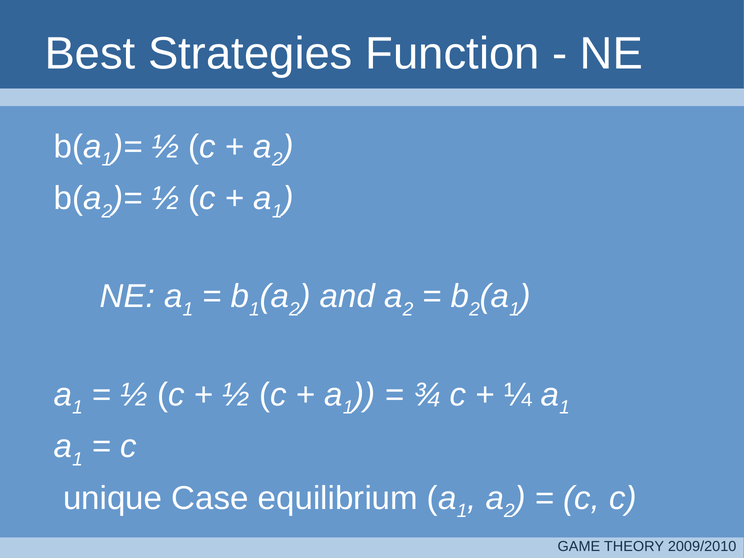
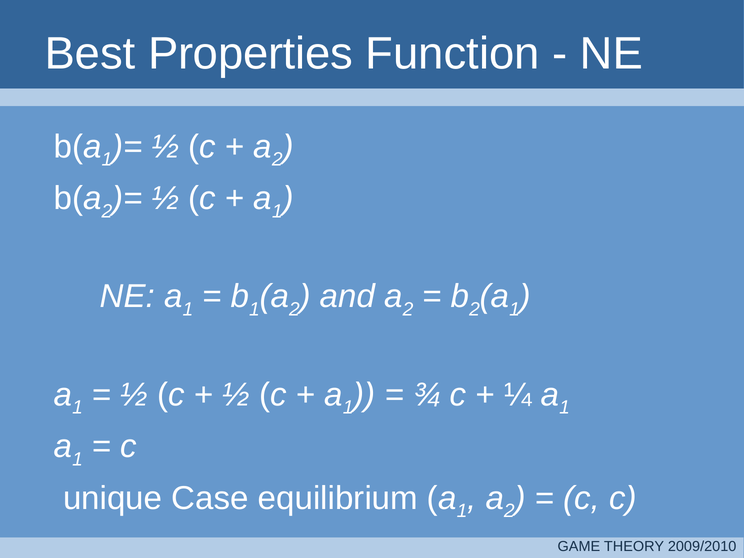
Strategies: Strategies -> Properties
